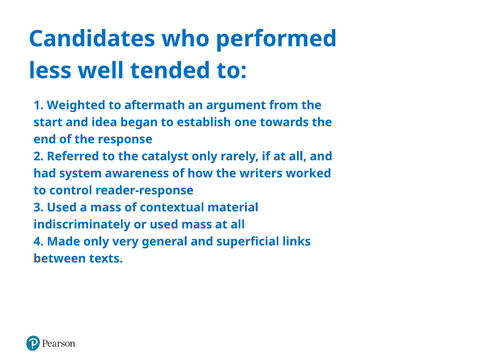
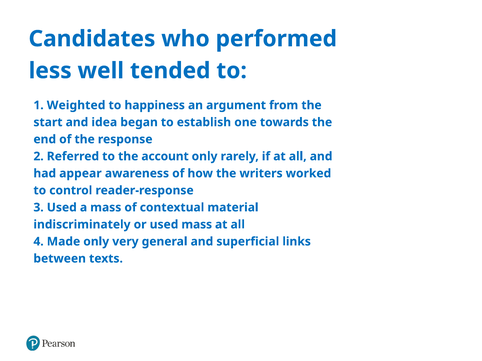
aftermath: aftermath -> happiness
catalyst: catalyst -> account
system: system -> appear
